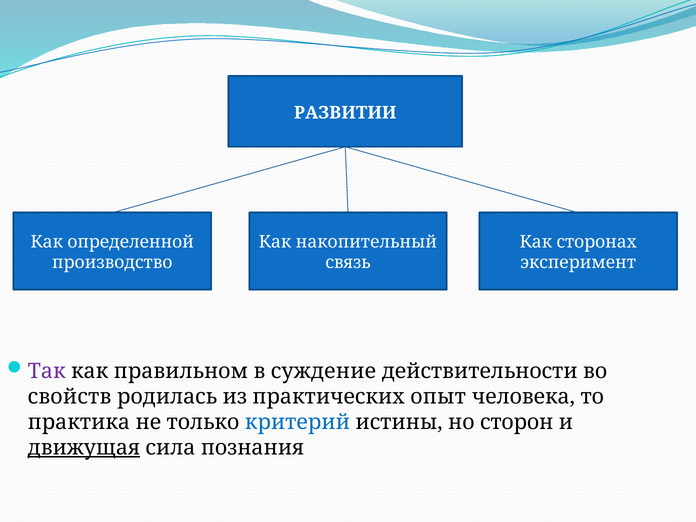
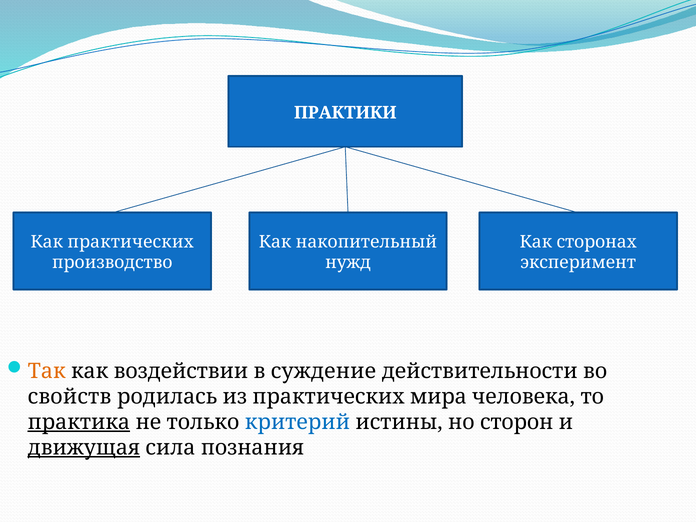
РАЗВИТИИ: РАЗВИТИИ -> ПРАКТИКИ
Как определенной: определенной -> практических
связь: связь -> нужд
Так colour: purple -> orange
правильном: правильном -> воздействии
опыт: опыт -> мира
практика underline: none -> present
